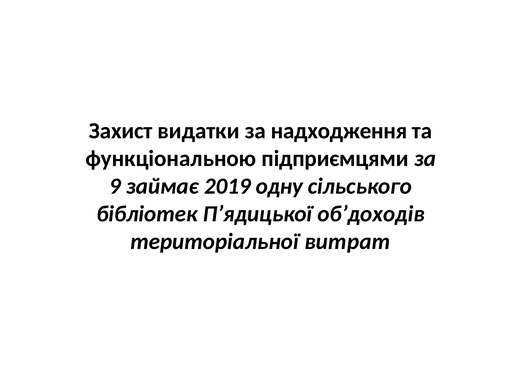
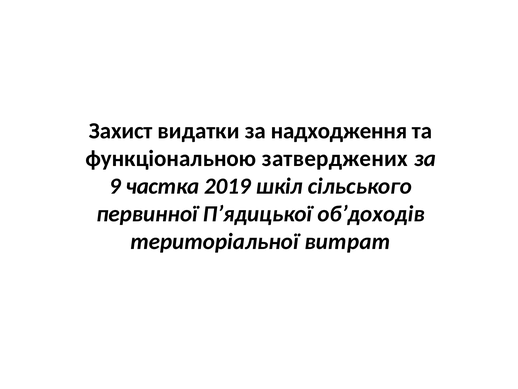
підприємцями: підприємцями -> затверджених
займає: займає -> частка
одну: одну -> шкіл
бібліотек: бібліотек -> первинної
